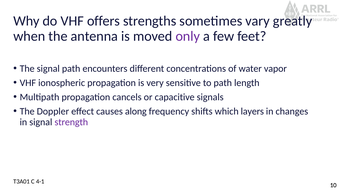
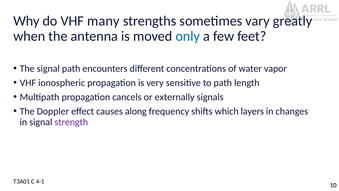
offers: offers -> many
only colour: purple -> blue
capacitive: capacitive -> externally
